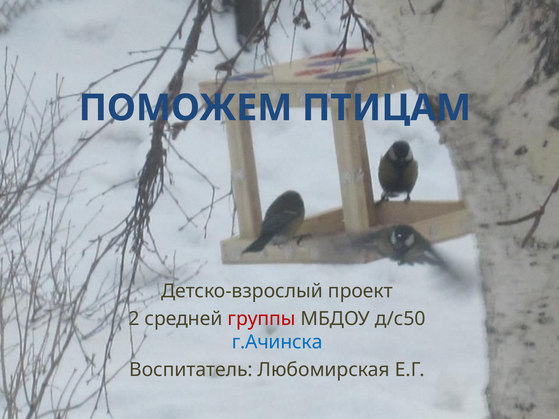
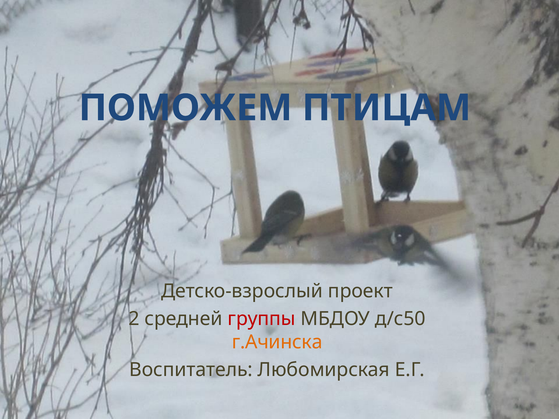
г.Ачинска colour: blue -> orange
